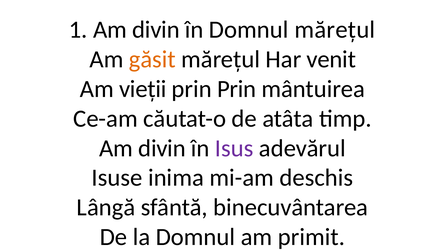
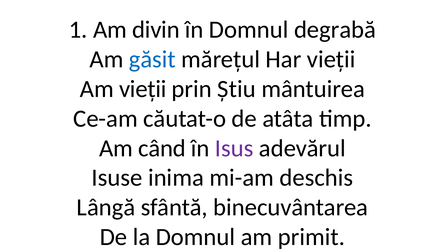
Domnul mărețul: mărețul -> degrabă
găsit colour: orange -> blue
Har venit: venit -> vieții
prin Prin: Prin -> Știu
divin at (162, 148): divin -> când
